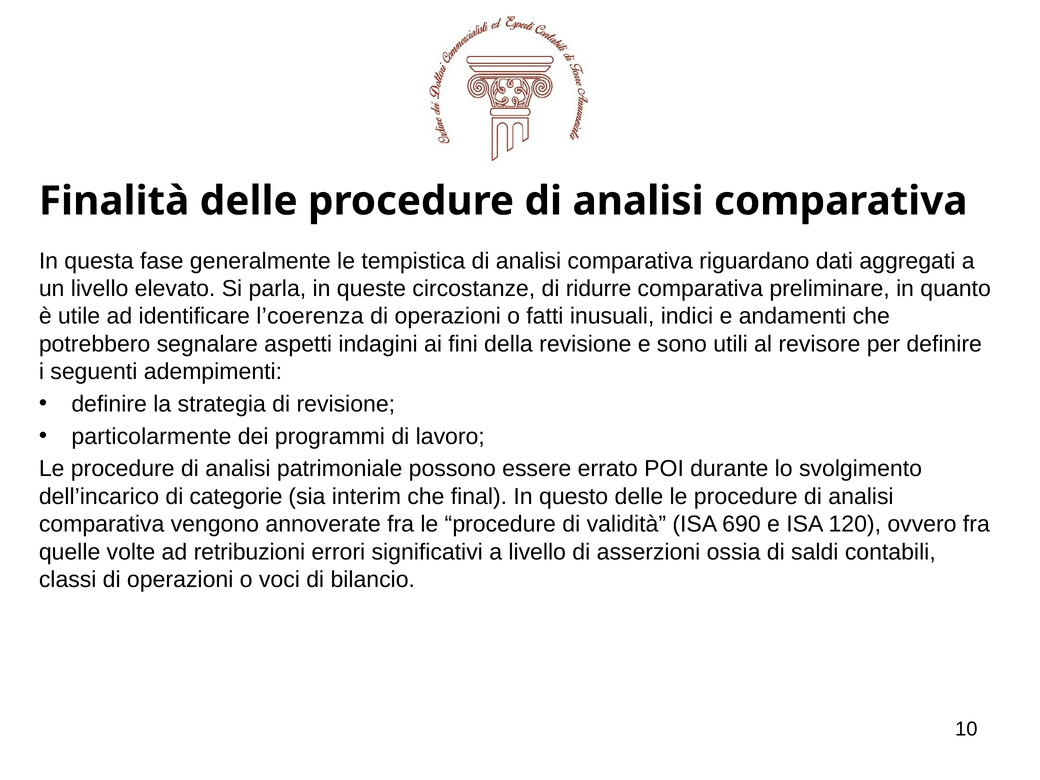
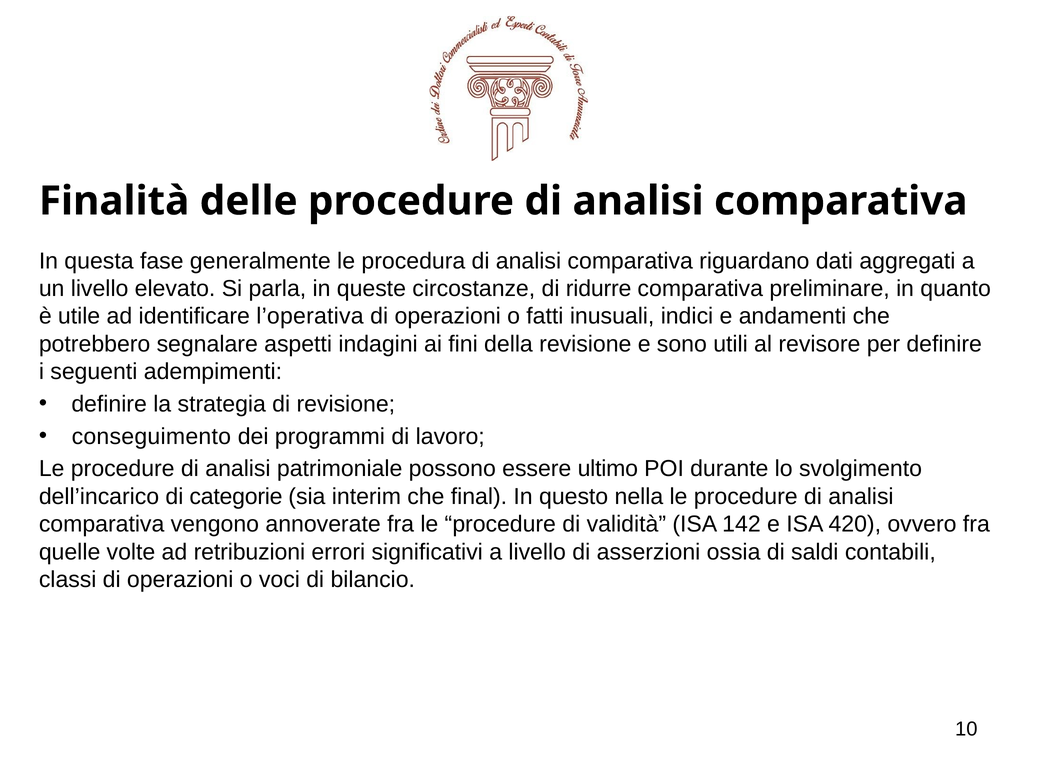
tempistica: tempistica -> procedura
l’coerenza: l’coerenza -> l’operativa
particolarmente: particolarmente -> conseguimento
errato: errato -> ultimo
questo delle: delle -> nella
690: 690 -> 142
120: 120 -> 420
